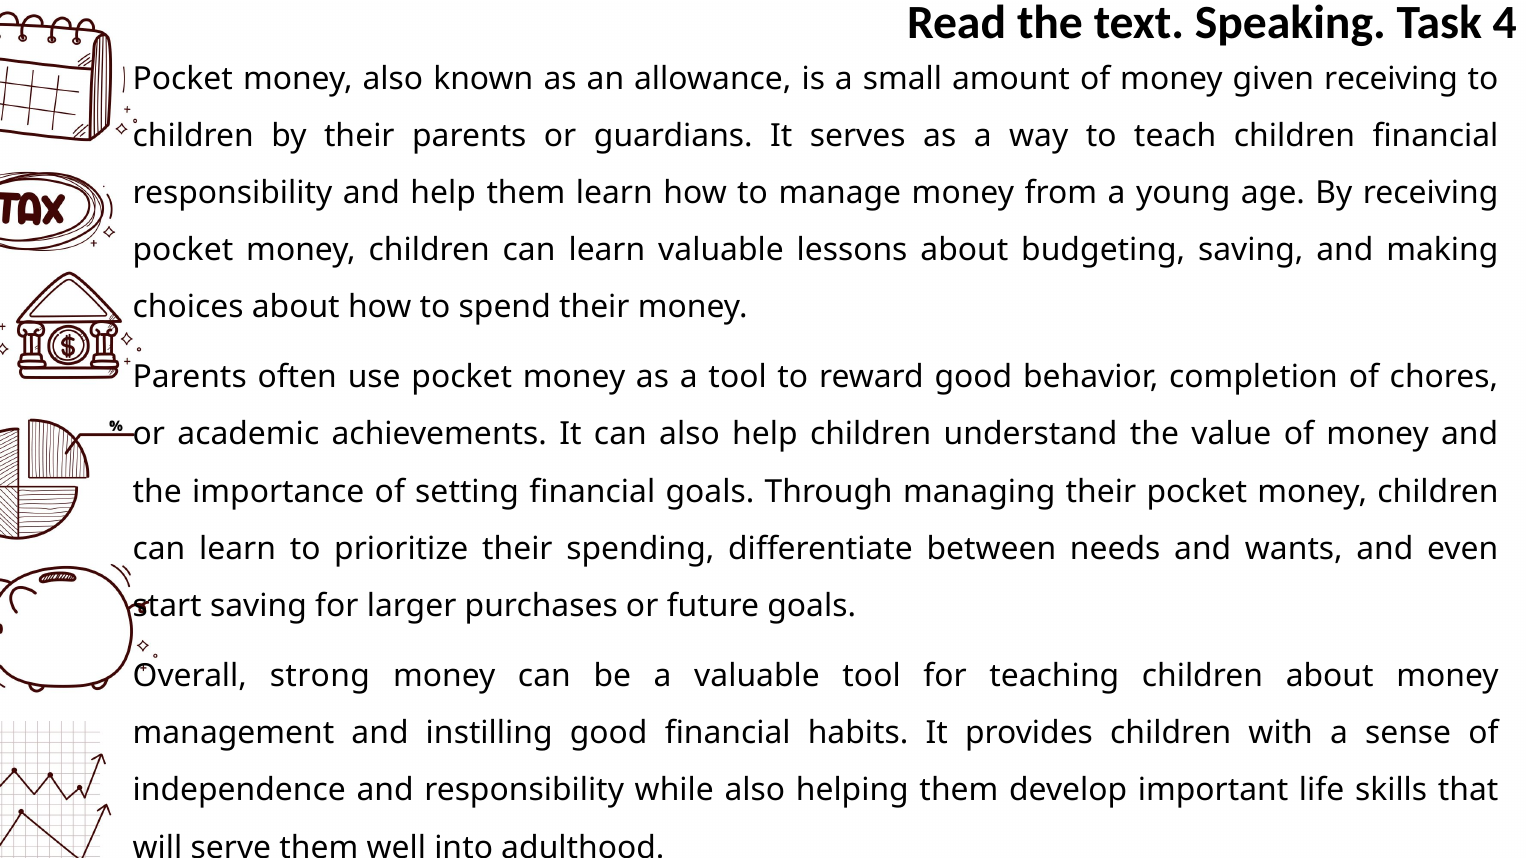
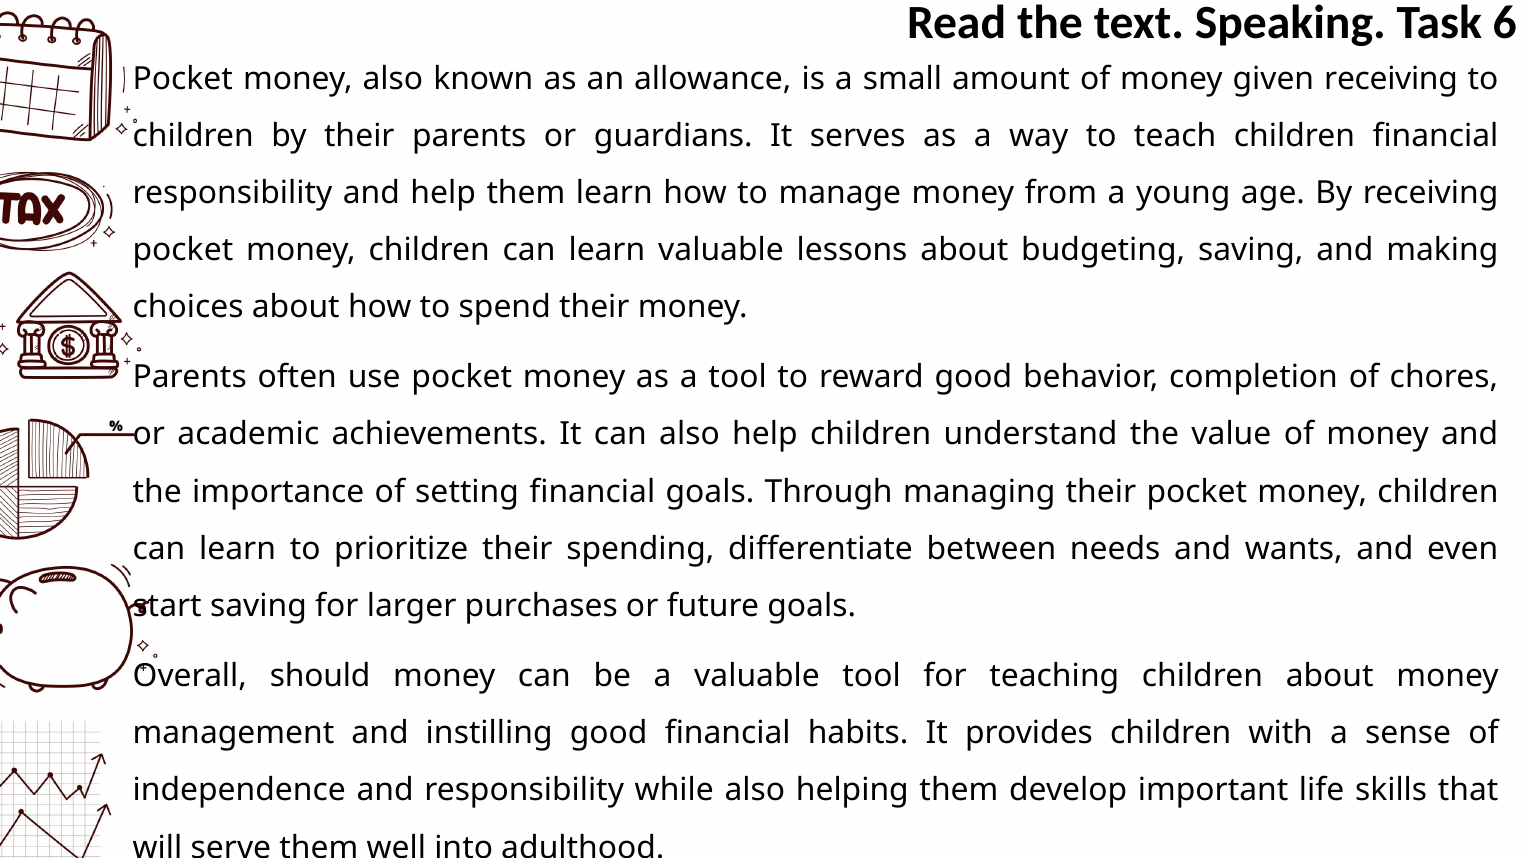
4: 4 -> 6
strong: strong -> should
